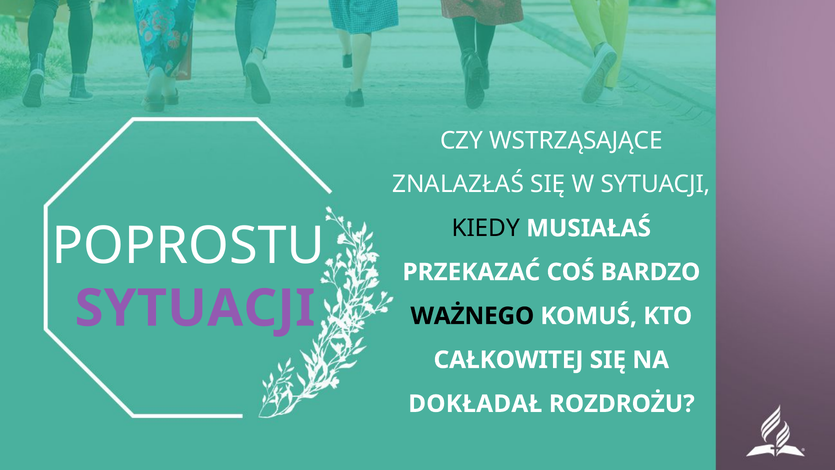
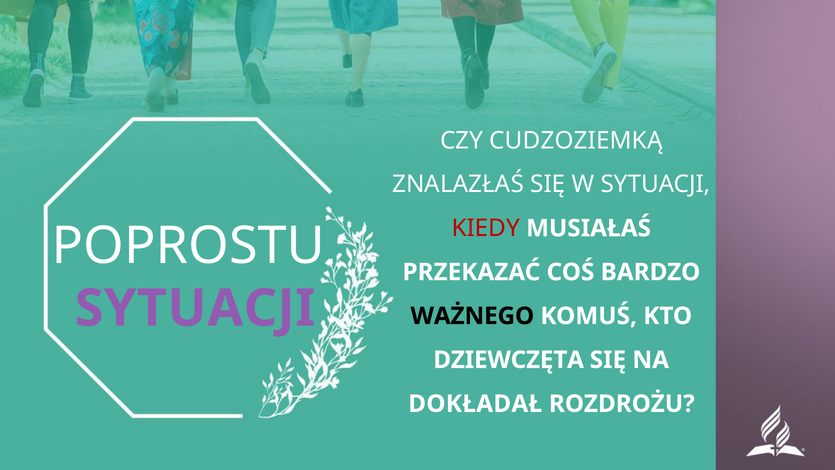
WSTRZĄSAJĄCE: WSTRZĄSAJĄCE -> CUDZOZIEMKĄ
KIEDY colour: black -> red
CAŁKOWITEJ: CAŁKOWITEJ -> DZIEWCZĘTA
